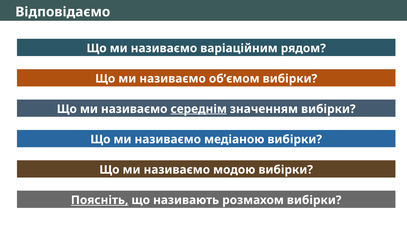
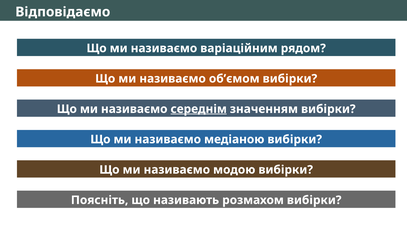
Поясніть underline: present -> none
